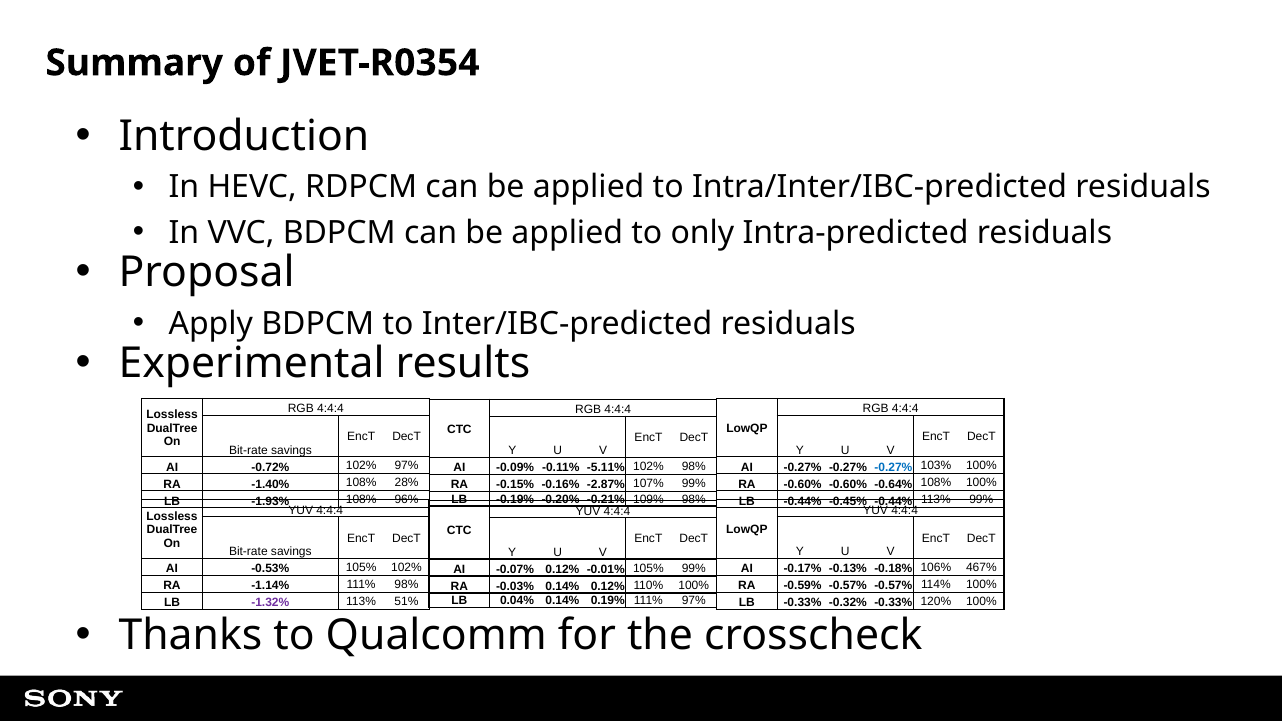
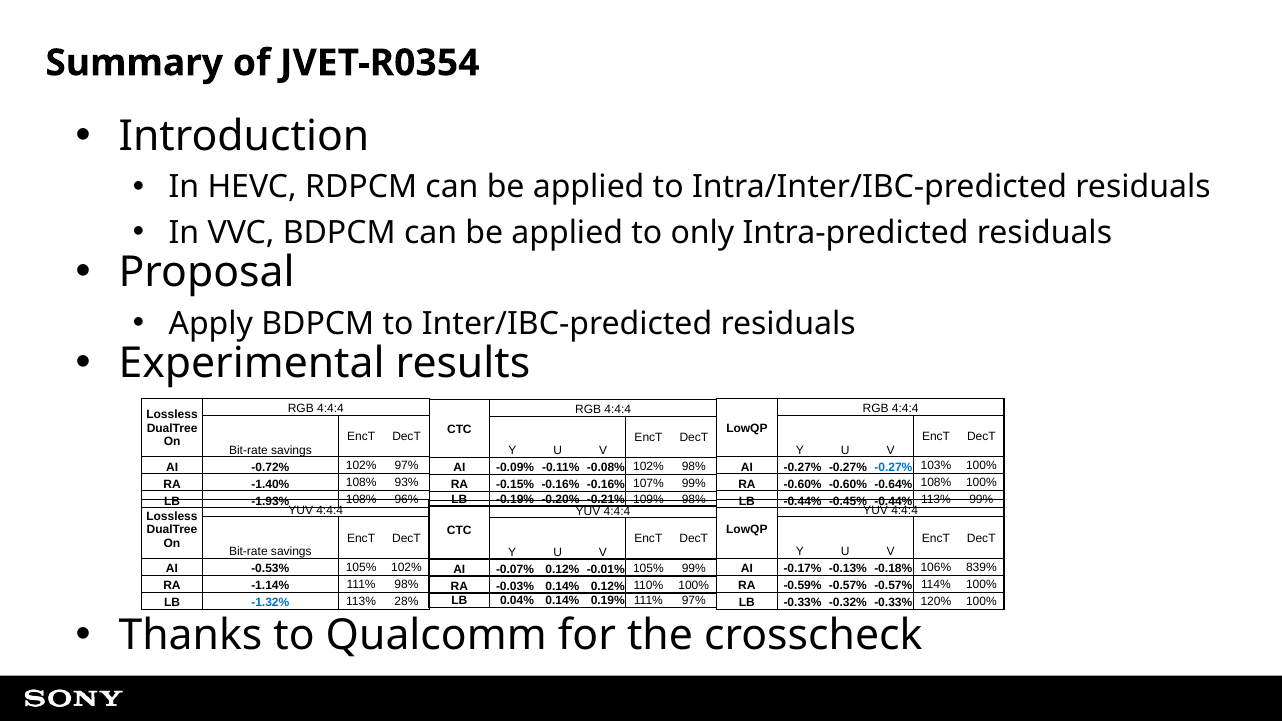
-5.11%: -5.11% -> -0.08%
28%: 28% -> 93%
-0.16% -2.87%: -2.87% -> -0.16%
467%: 467% -> 839%
-1.32% colour: purple -> blue
51%: 51% -> 28%
